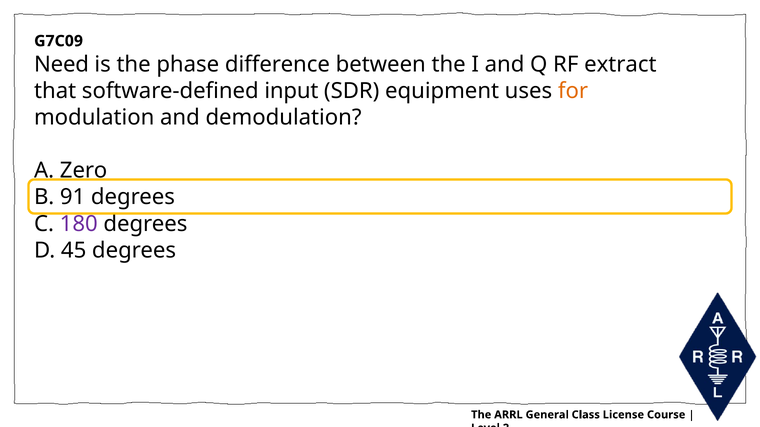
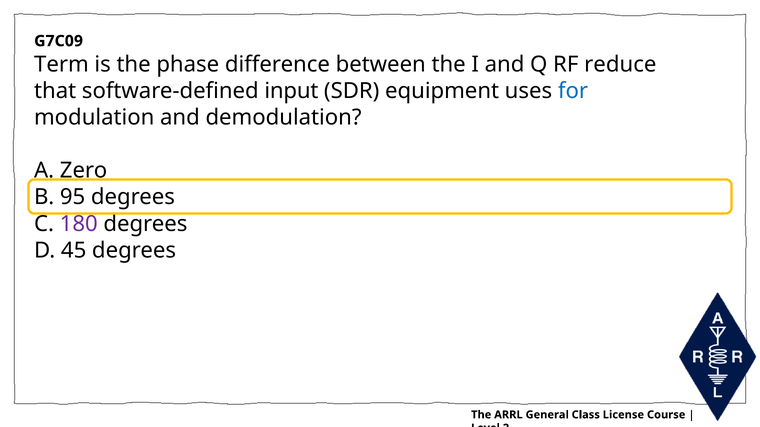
Need: Need -> Term
extract: extract -> reduce
for colour: orange -> blue
91: 91 -> 95
